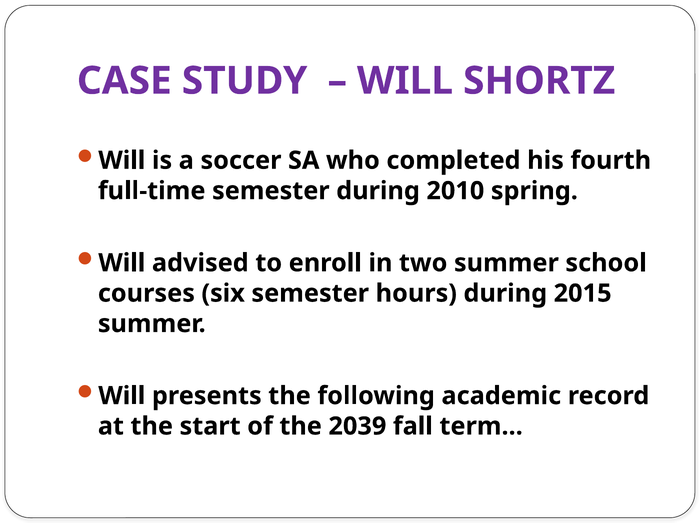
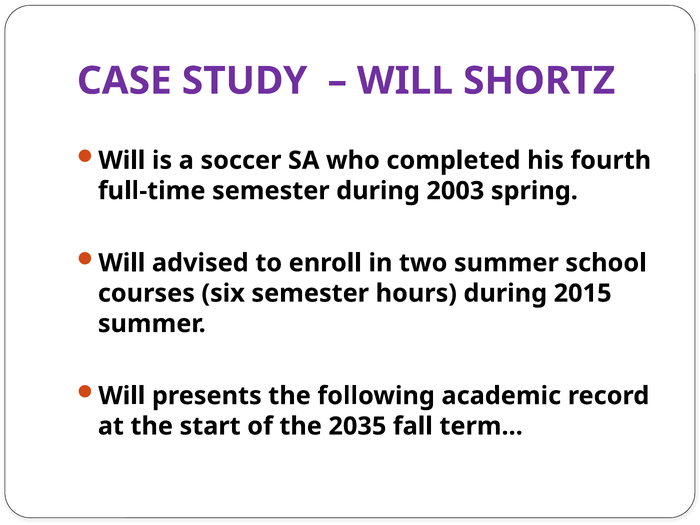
2010: 2010 -> 2003
2039: 2039 -> 2035
